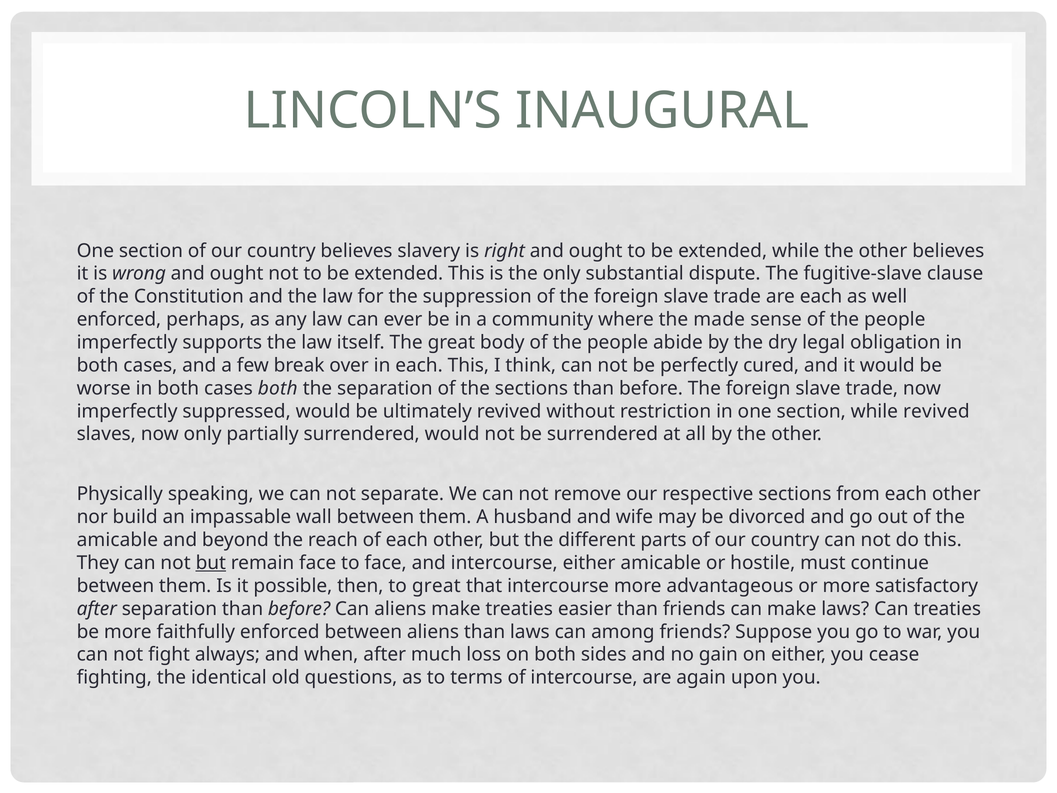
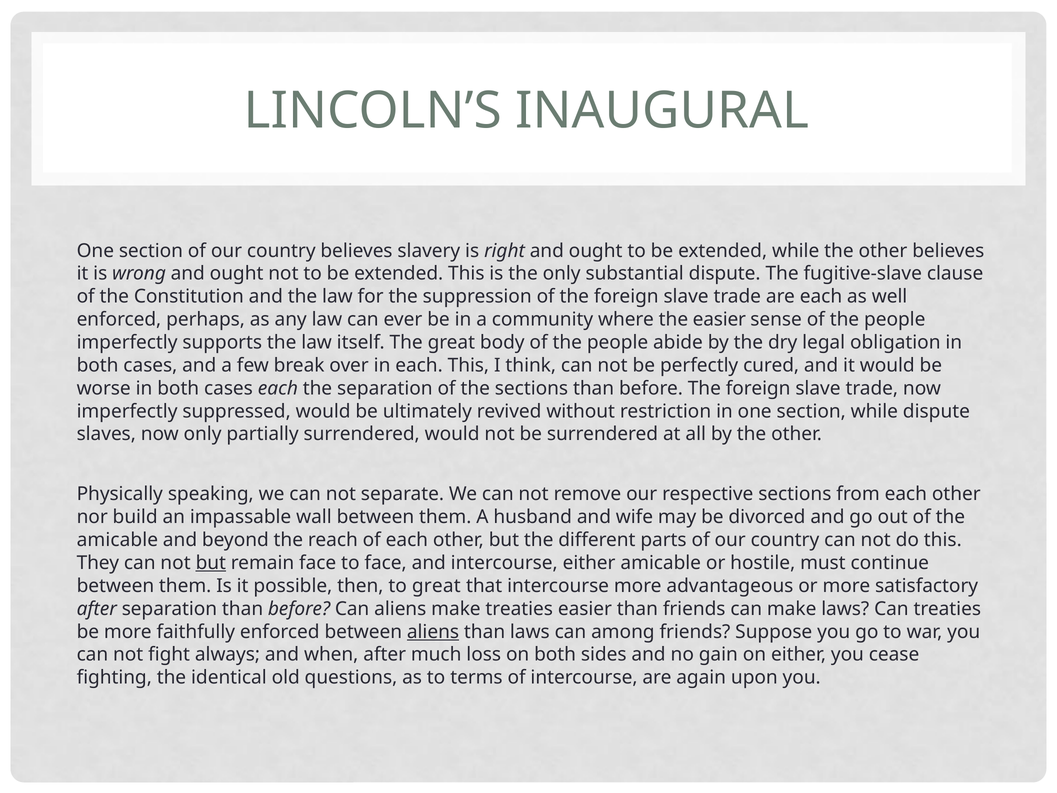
the made: made -> easier
cases both: both -> each
while revived: revived -> dispute
aliens at (433, 632) underline: none -> present
